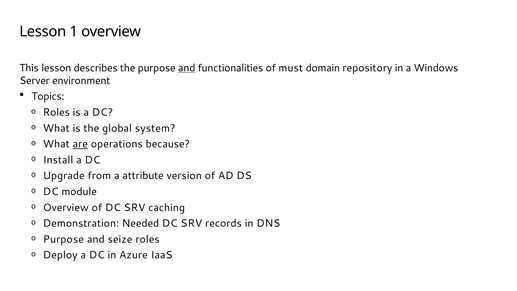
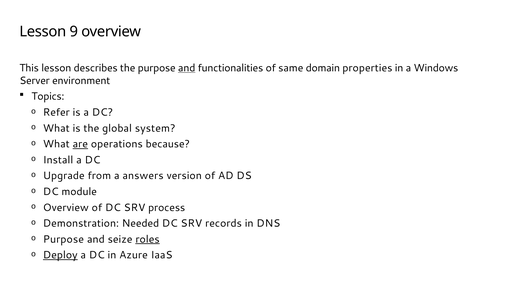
1: 1 -> 9
must: must -> same
repository: repository -> properties
Roles at (56, 112): Roles -> Refer
attribute: attribute -> answers
caching: caching -> process
roles at (148, 239) underline: none -> present
Deploy underline: none -> present
